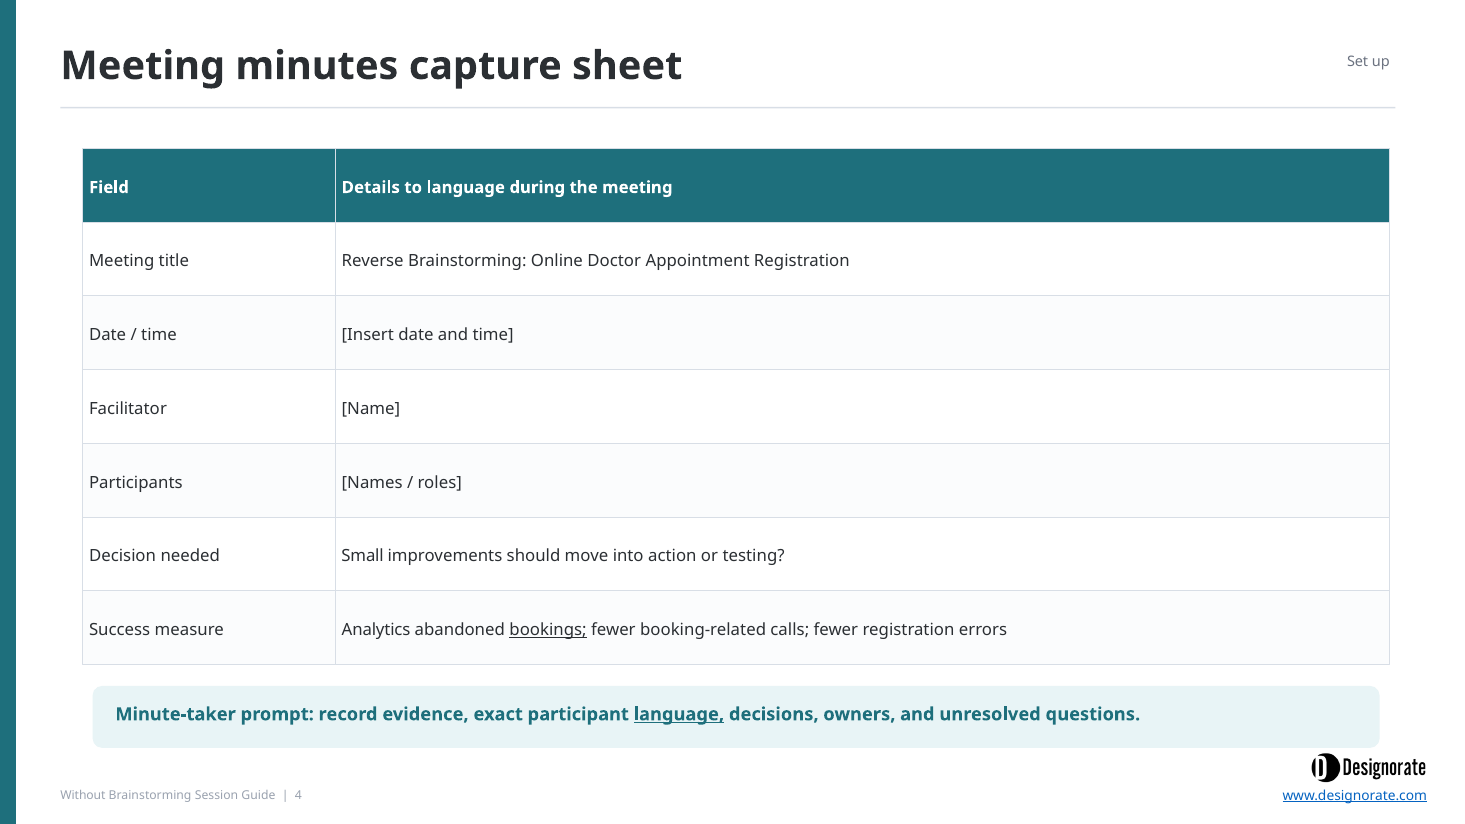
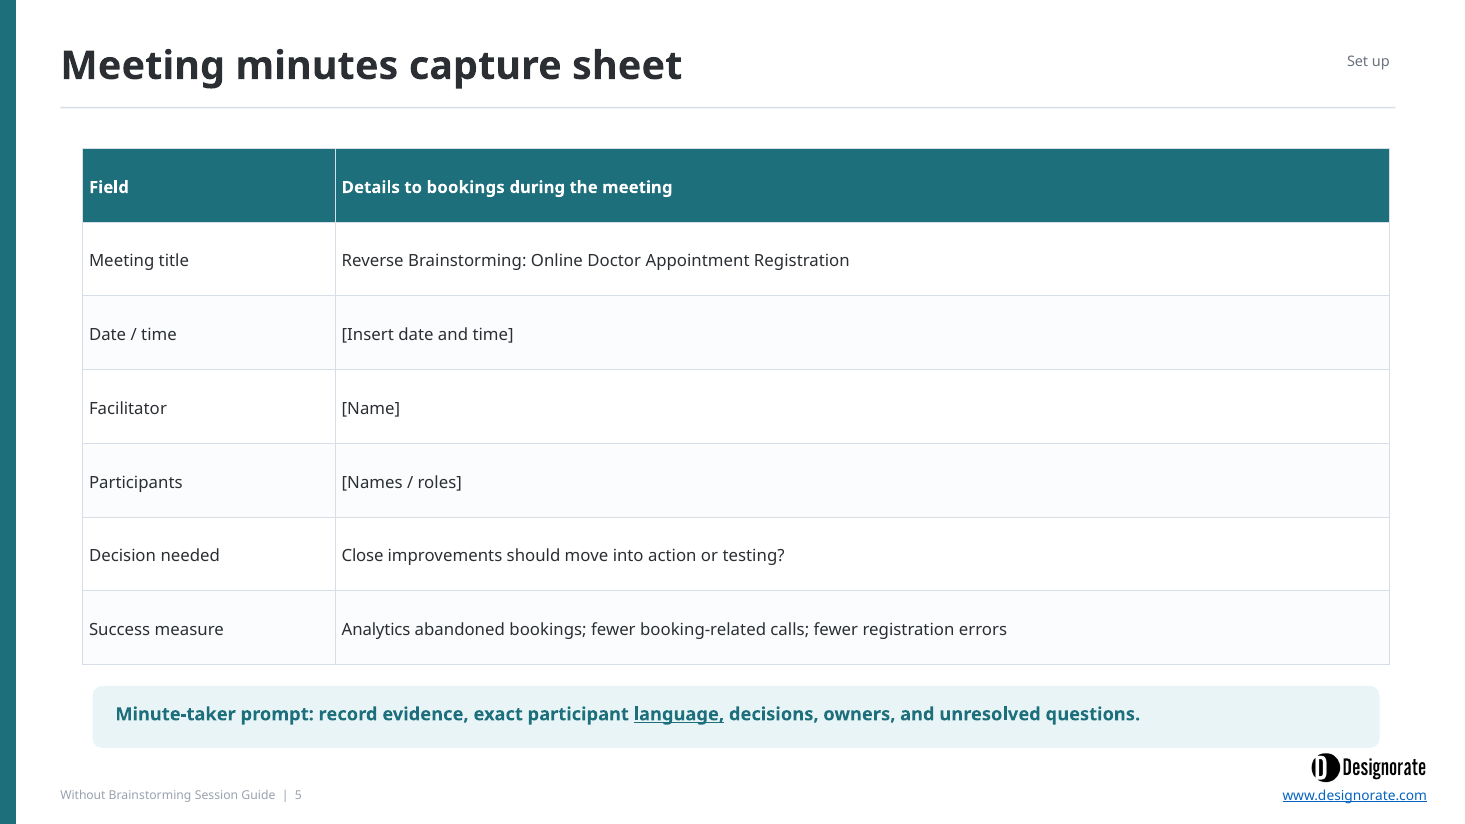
to language: language -> bookings
Small: Small -> Close
bookings at (548, 630) underline: present -> none
4: 4 -> 5
